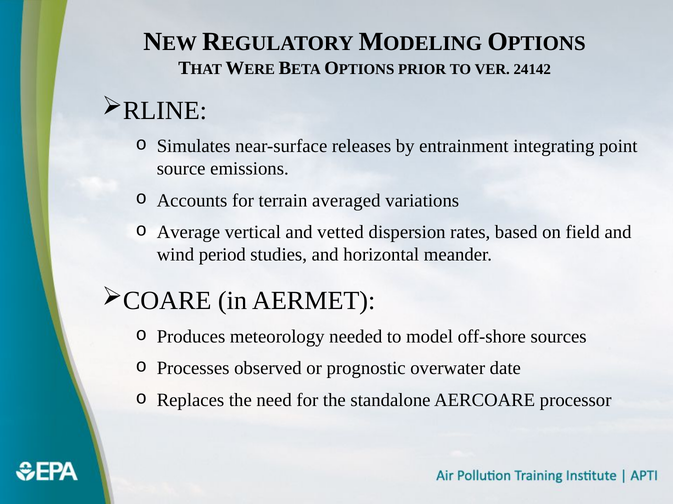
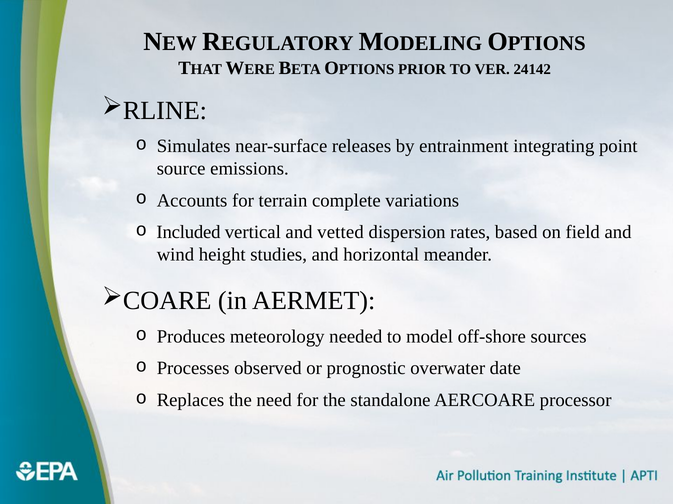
averaged: averaged -> complete
Average: Average -> Included
period: period -> height
